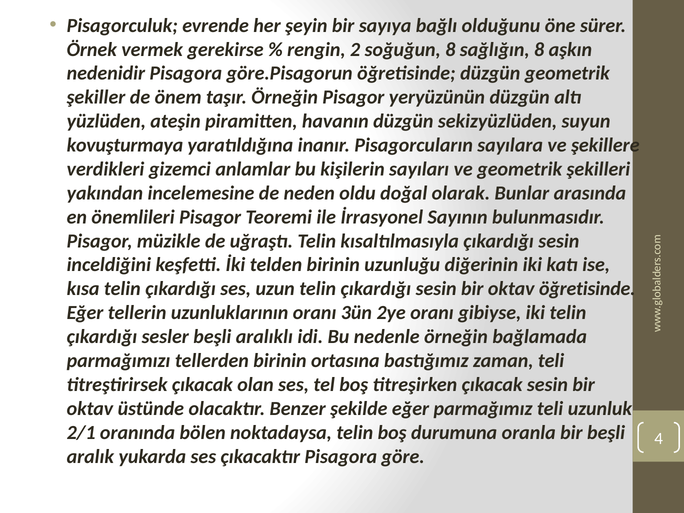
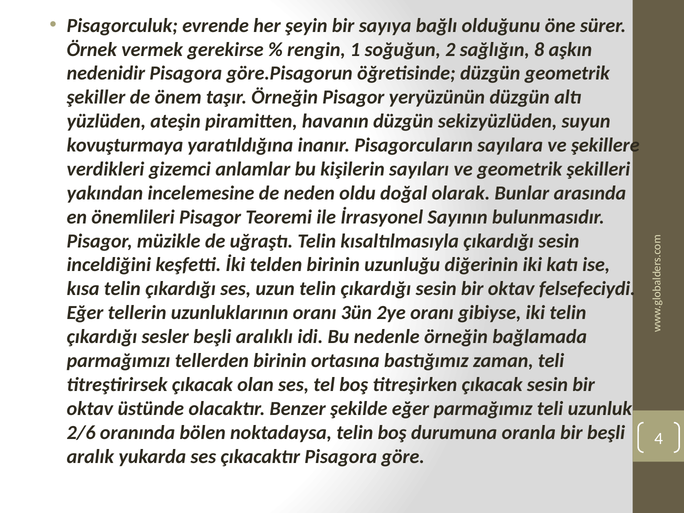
2: 2 -> 1
soğuğun 8: 8 -> 2
oktav öğretisinde: öğretisinde -> felsefeciydi
2/1: 2/1 -> 2/6
